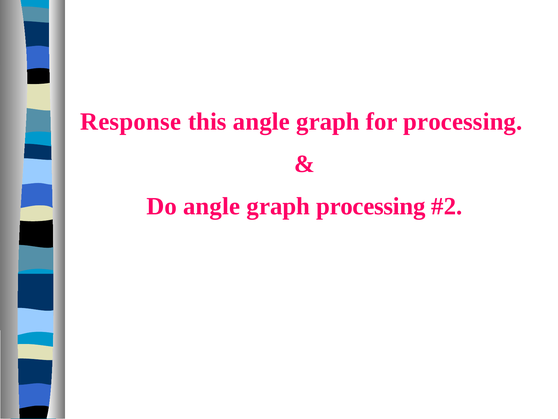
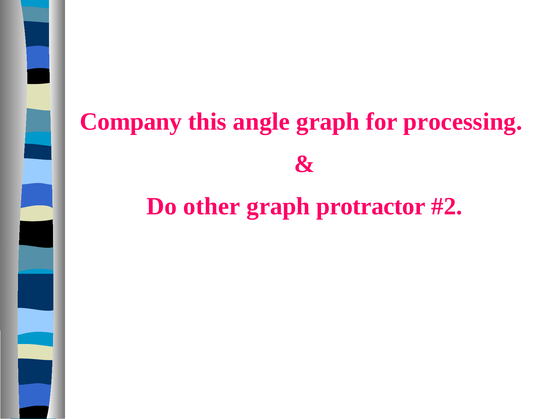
Response: Response -> Company
Do angle: angle -> other
graph processing: processing -> protractor
